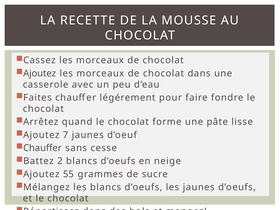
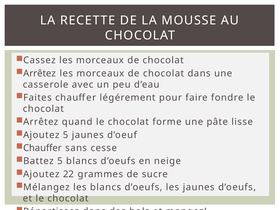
Ajoutez at (40, 73): Ajoutez -> Arrêtez
Ajoutez 7: 7 -> 5
Battez 2: 2 -> 5
55: 55 -> 22
